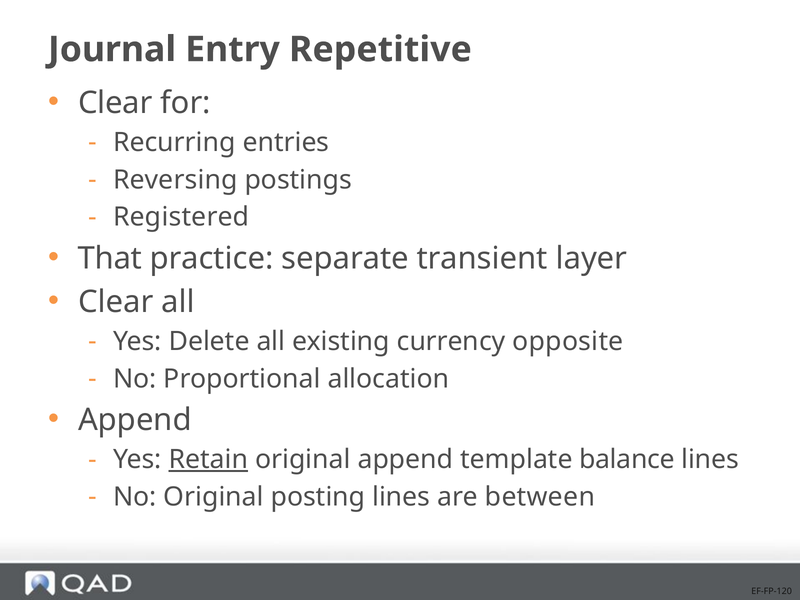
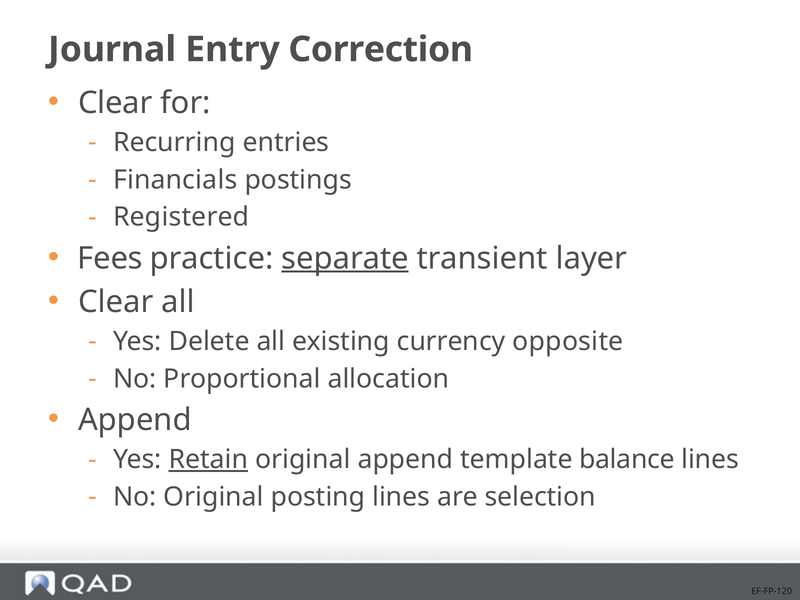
Repetitive: Repetitive -> Correction
Reversing: Reversing -> Financials
That: That -> Fees
separate underline: none -> present
between: between -> selection
